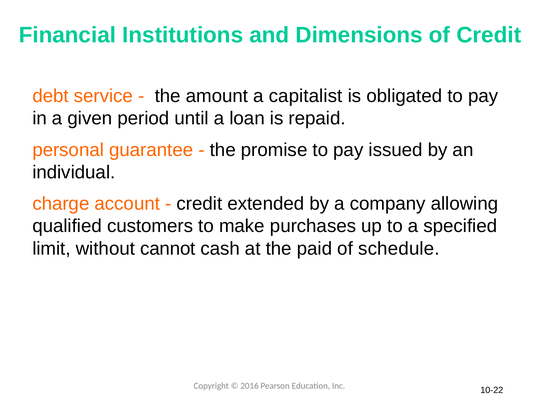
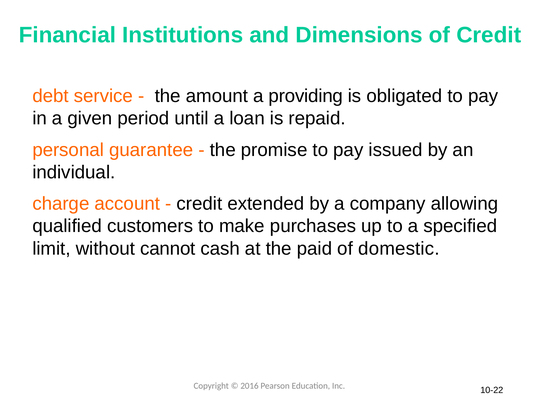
capitalist: capitalist -> providing
schedule: schedule -> domestic
